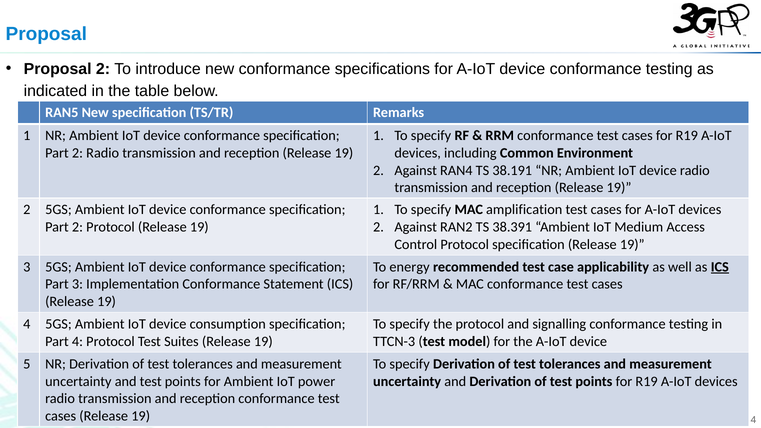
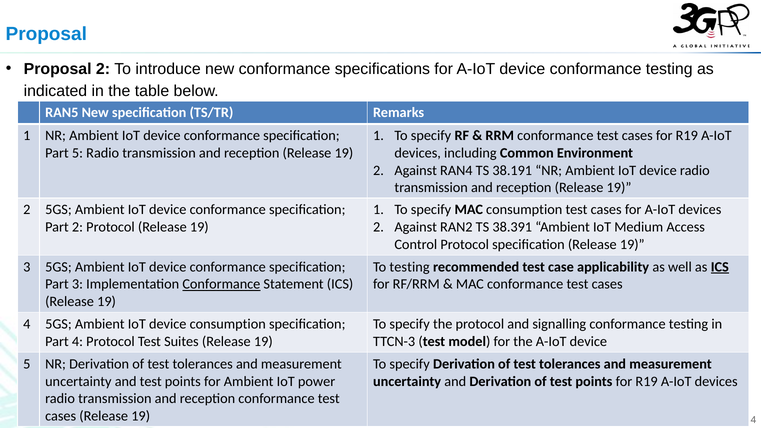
2 at (77, 153): 2 -> 5
MAC amplification: amplification -> consumption
To energy: energy -> testing
Conformance at (221, 284) underline: none -> present
